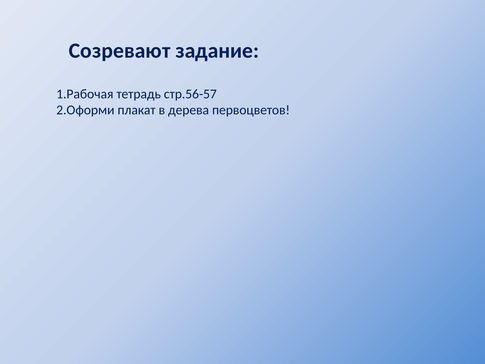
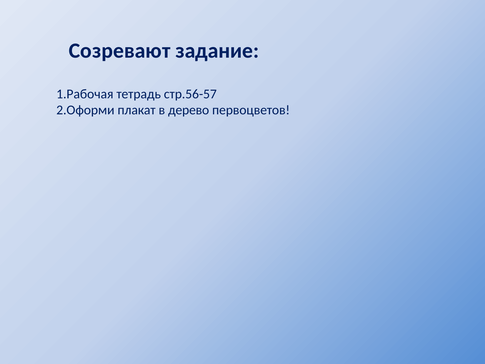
дерева: дерева -> дерево
